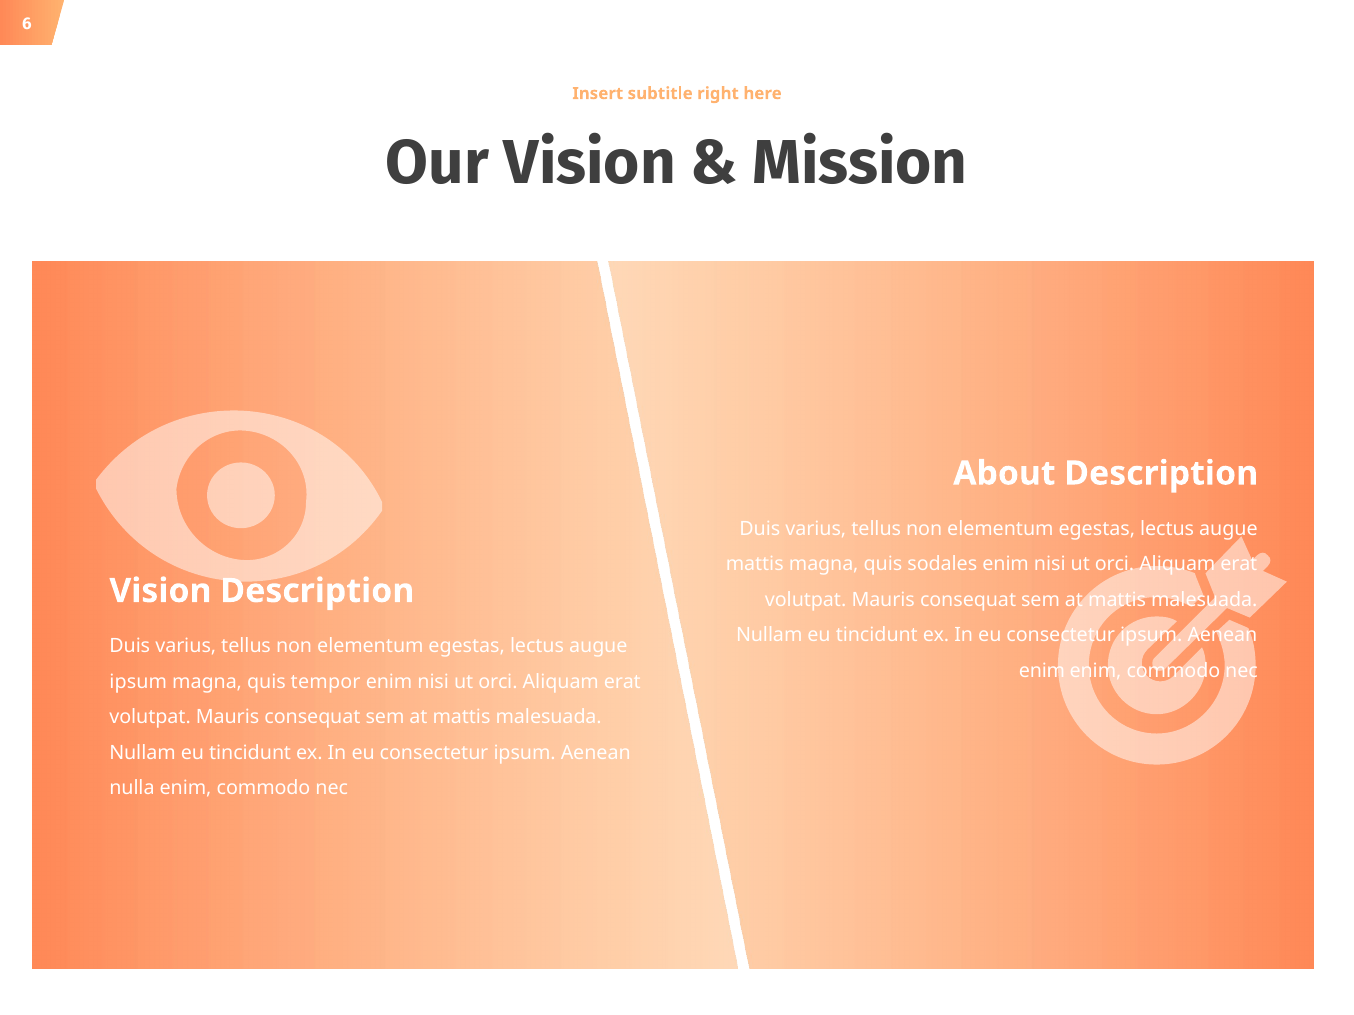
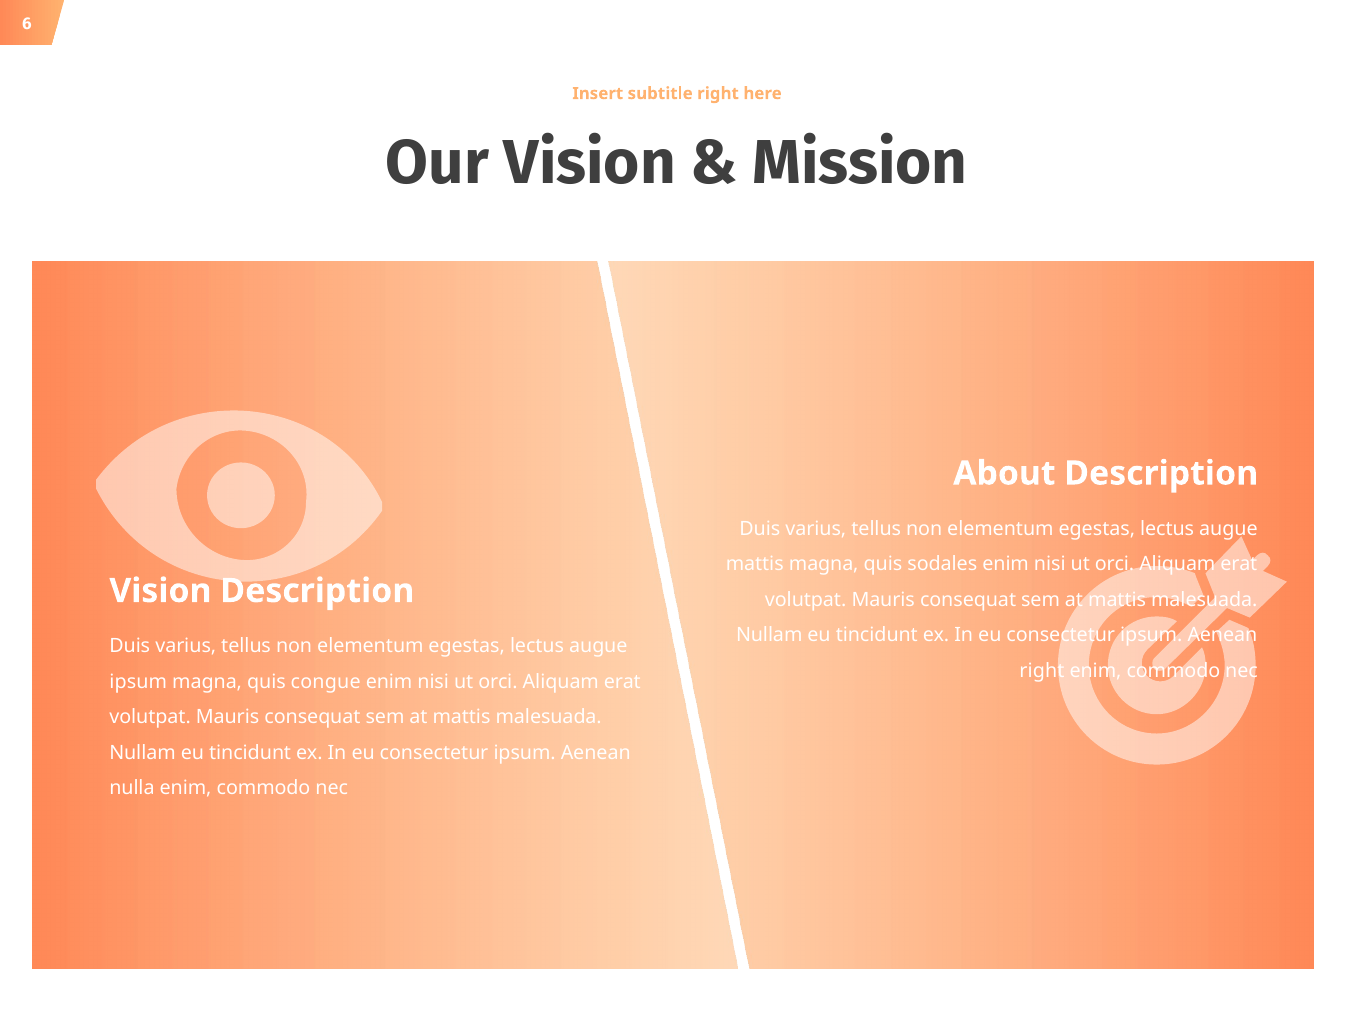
enim at (1042, 671): enim -> right
tempor: tempor -> congue
